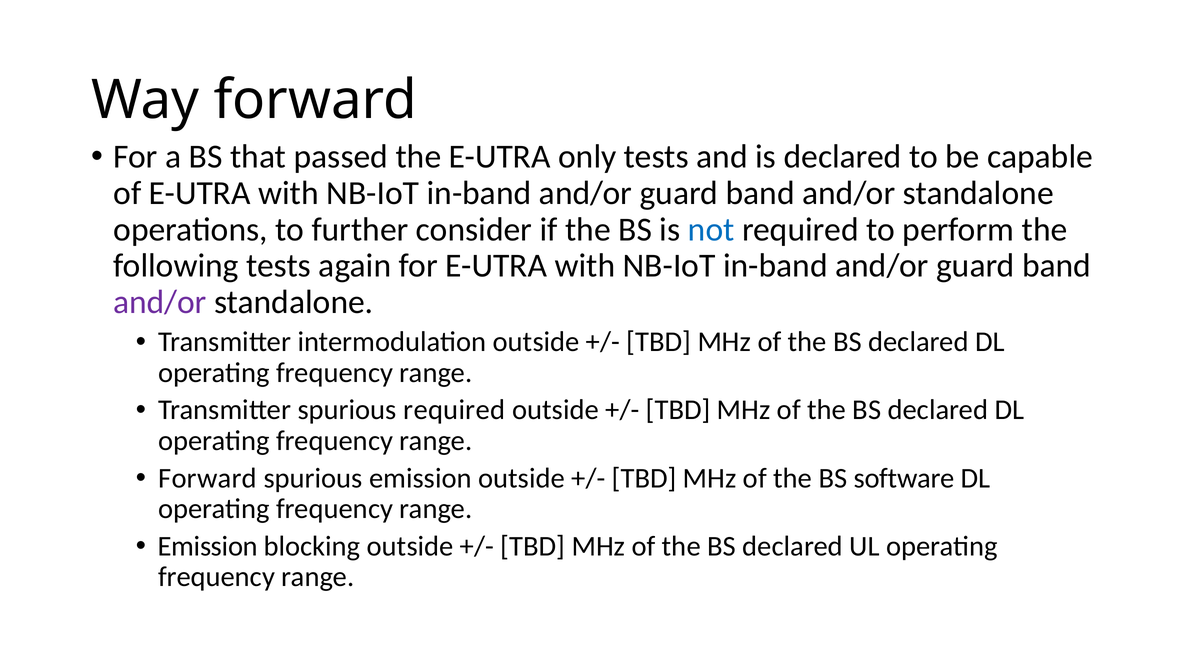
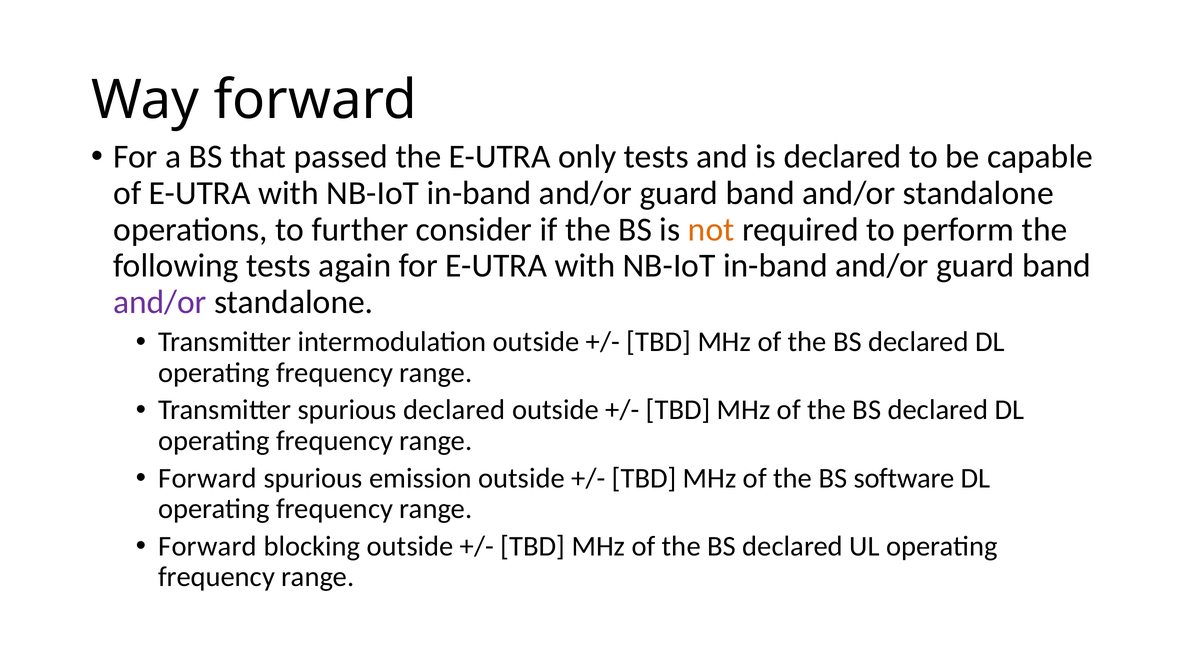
not colour: blue -> orange
spurious required: required -> declared
Emission at (208, 546): Emission -> Forward
